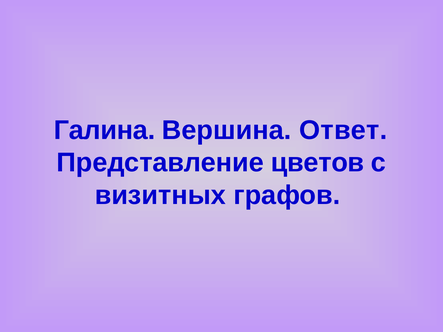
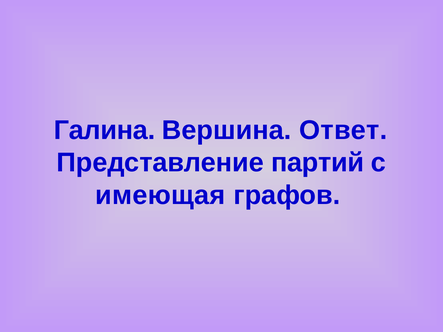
цветов: цветов -> партий
визитных: визитных -> имеющая
